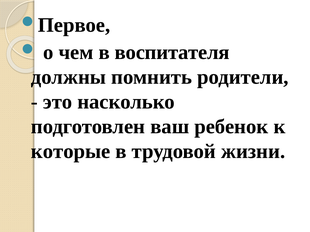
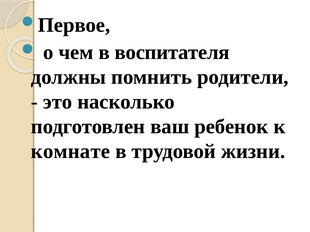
которые: которые -> комнате
